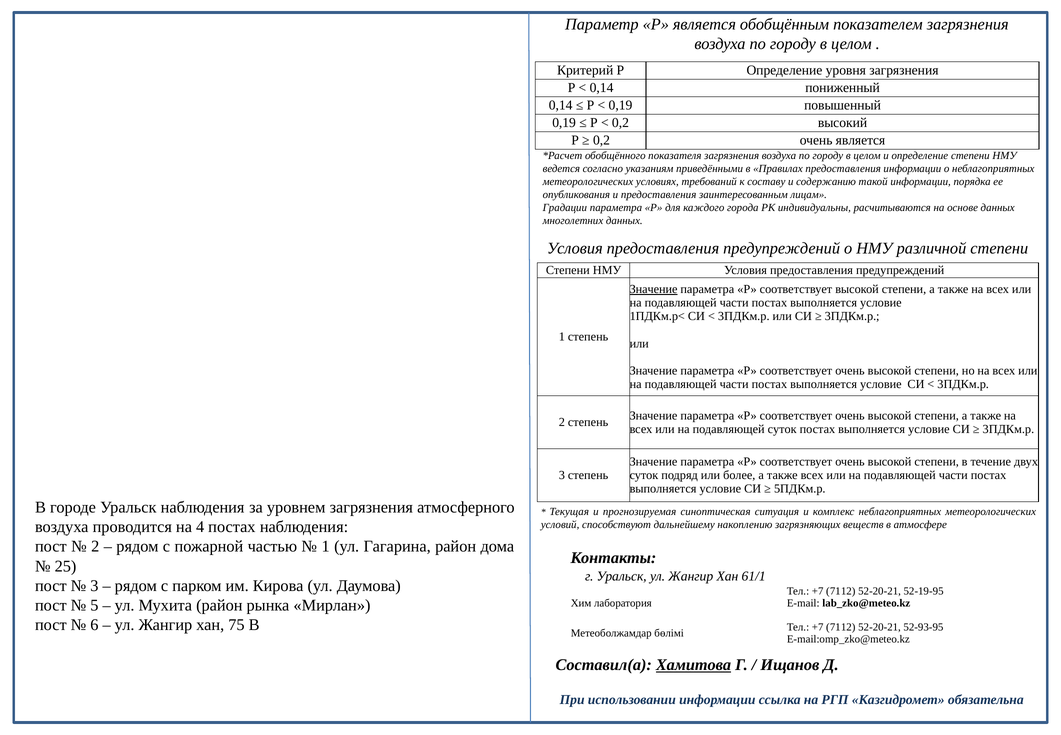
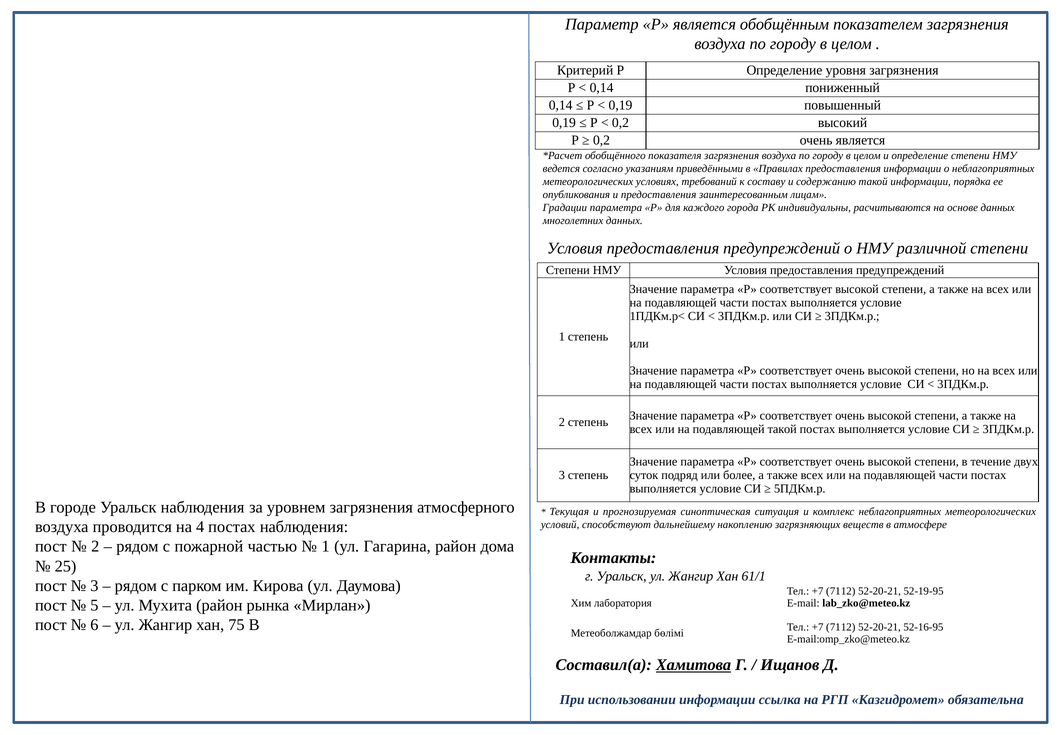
Значение at (654, 289) underline: present -> none
подавляющей суток: суток -> такой
52-93-95: 52-93-95 -> 52-16-95
